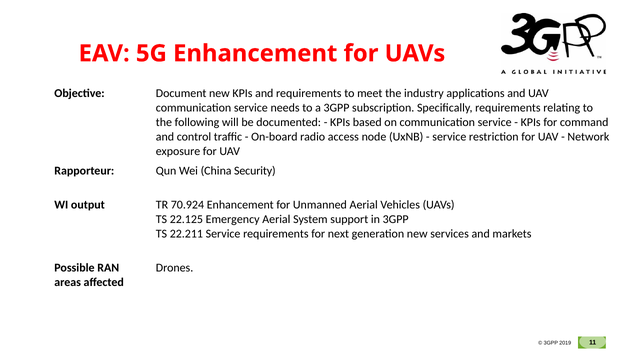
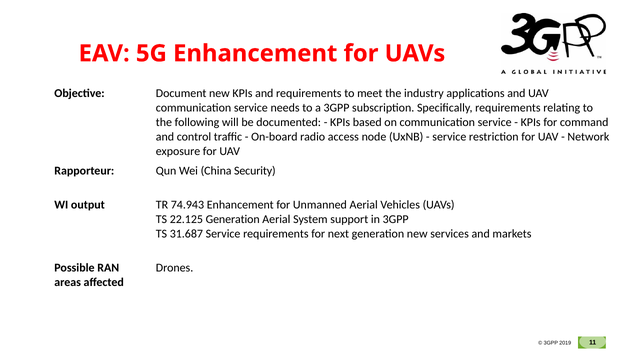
70.924: 70.924 -> 74.943
22.125 Emergency: Emergency -> Generation
22.211: 22.211 -> 31.687
